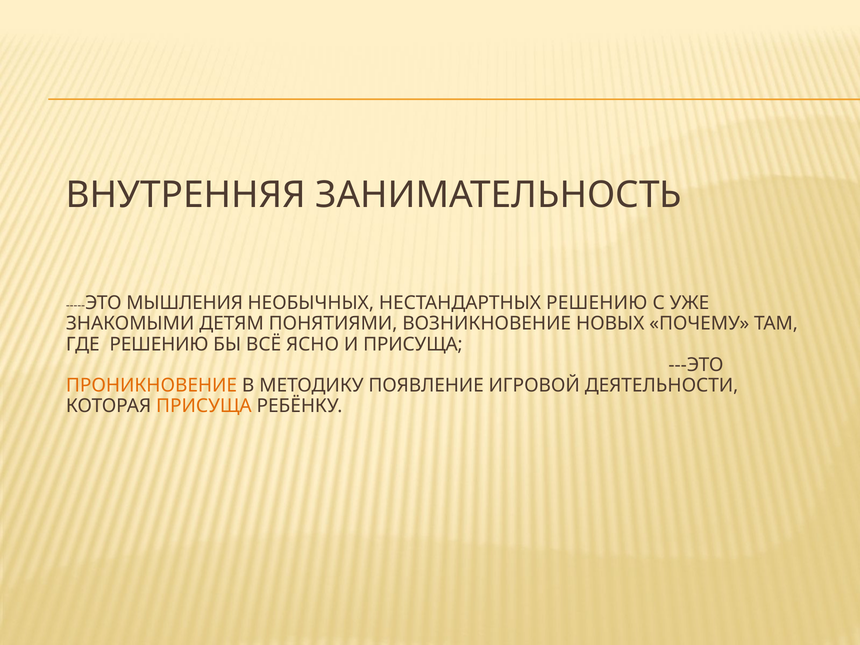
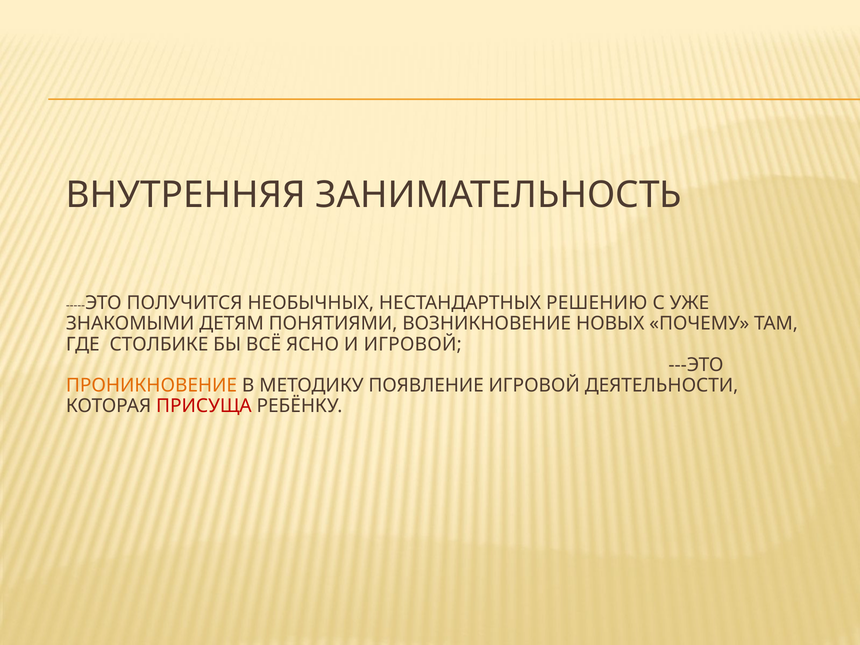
МЫШЛЕНИЯ: МЫШЛЕНИЯ -> ПОЛУЧИТСЯ
ГДЕ РЕШЕНИЮ: РЕШЕНИЮ -> СТОЛБИКЕ
И ПРИСУЩА: ПРИСУЩА -> ИГРОВОЙ
ПРИСУЩА at (204, 406) colour: orange -> red
